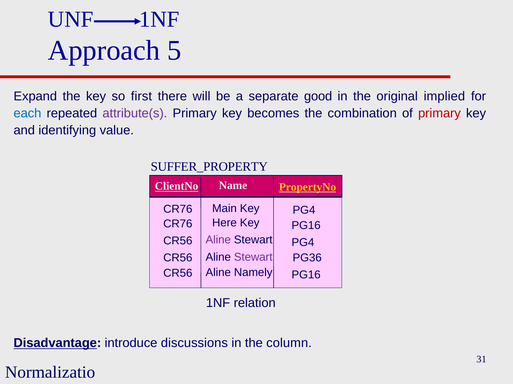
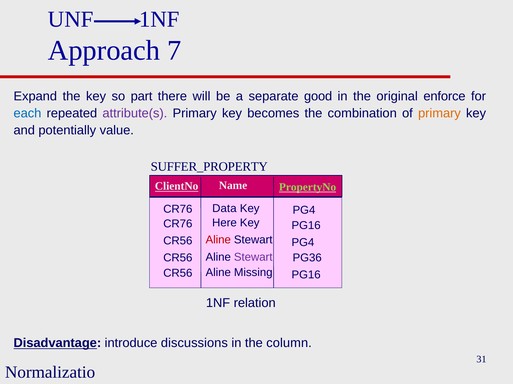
5: 5 -> 7
first: first -> part
implied: implied -> enforce
primary at (439, 113) colour: red -> orange
identifying: identifying -> potentially
PropertyNo colour: yellow -> light green
Main: Main -> Data
Aline at (218, 240) colour: purple -> red
Namely: Namely -> Missing
